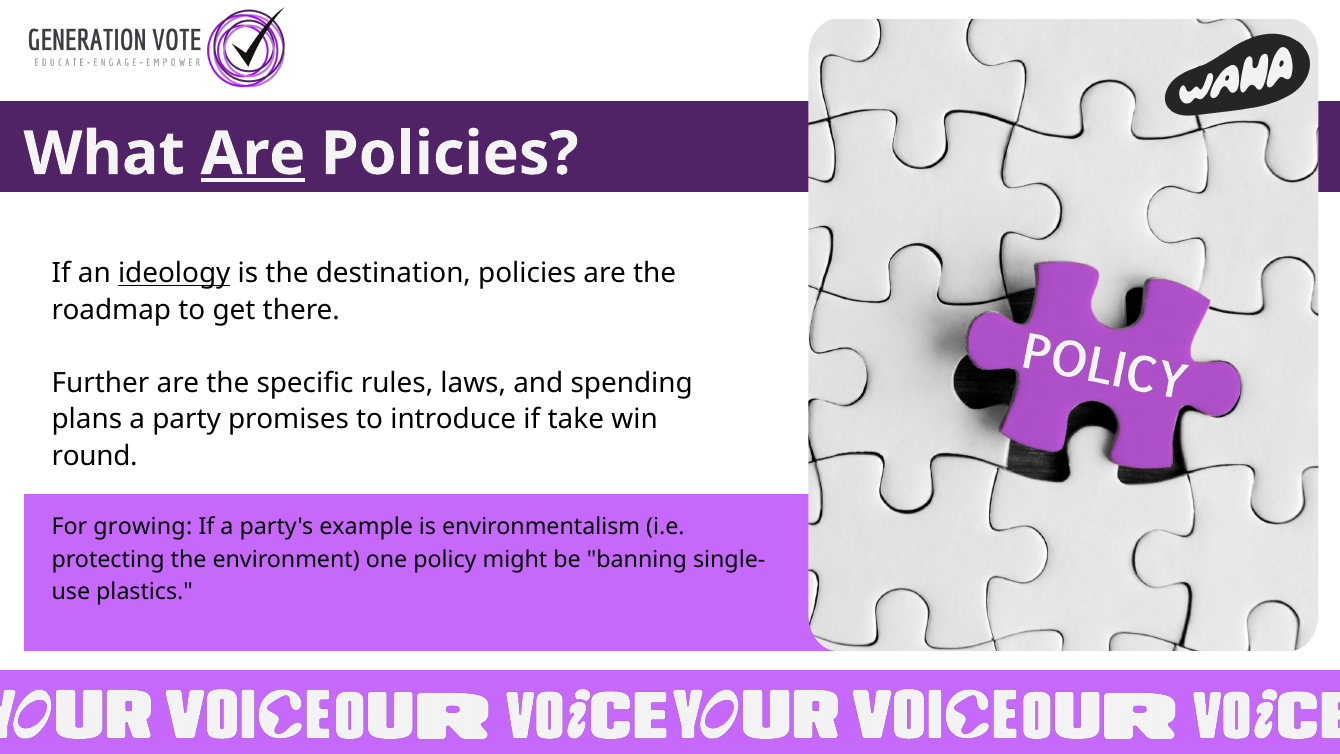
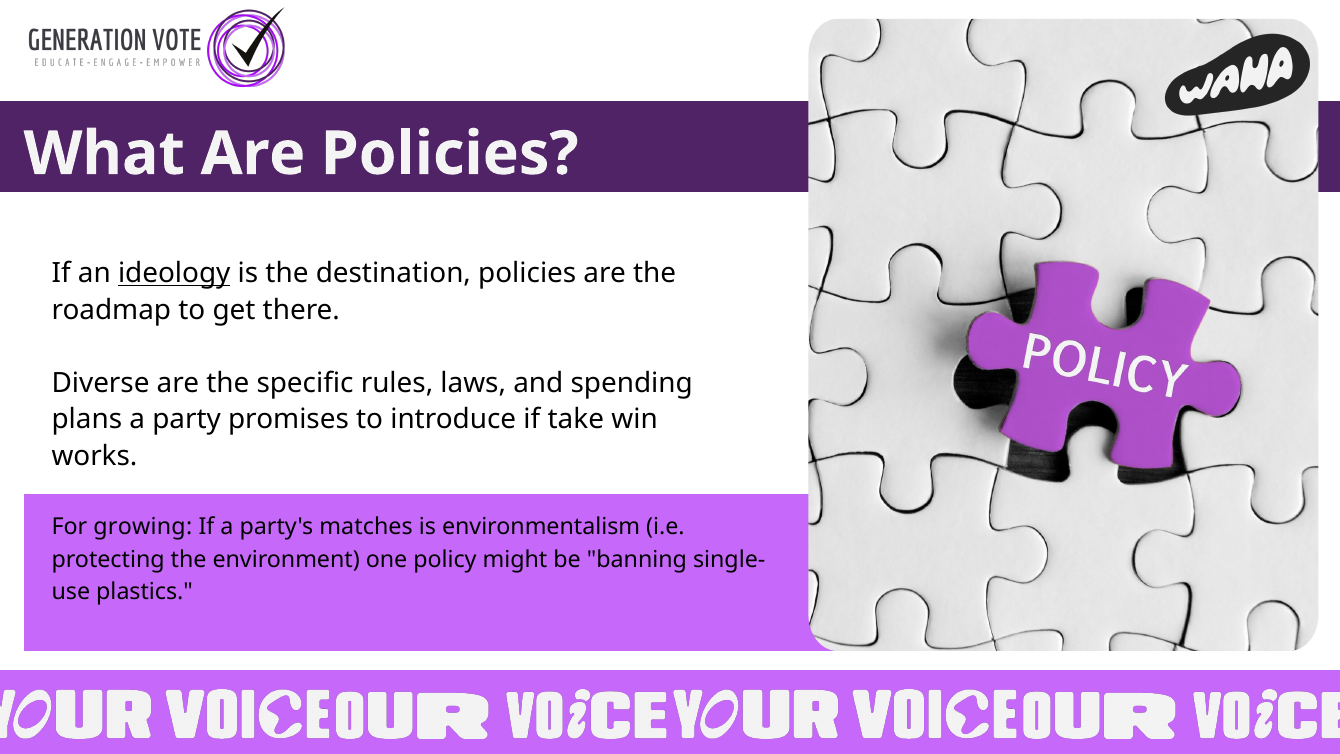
Are at (253, 154) underline: present -> none
Further: Further -> Diverse
round: round -> works
example: example -> matches
